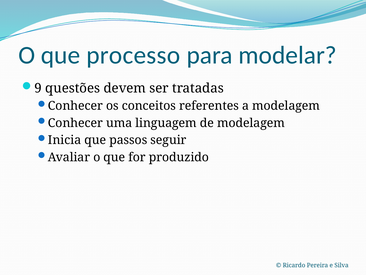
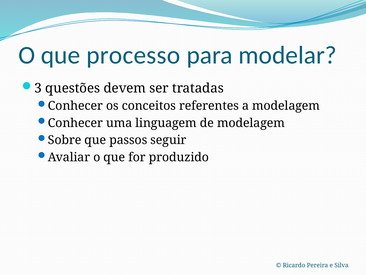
9: 9 -> 3
Inicia: Inicia -> Sobre
